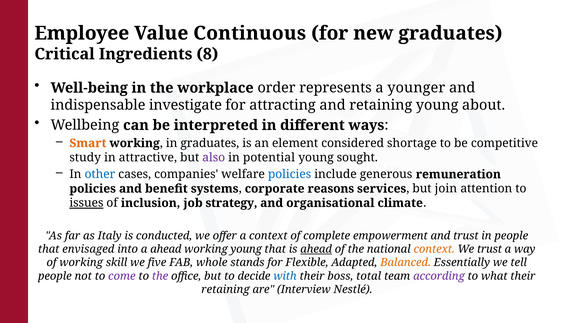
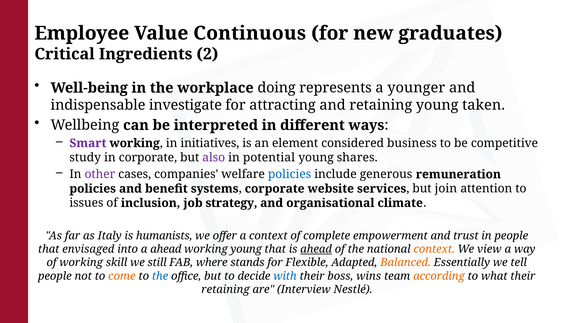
8: 8 -> 2
order: order -> doing
about: about -> taken
Smart colour: orange -> purple
in graduates: graduates -> initiatives
shortage: shortage -> business
in attractive: attractive -> corporate
sought: sought -> shares
other colour: blue -> purple
reasons: reasons -> website
issues underline: present -> none
conducted: conducted -> humanists
We trust: trust -> view
five: five -> still
whole: whole -> where
come colour: purple -> orange
the at (160, 276) colour: purple -> blue
total: total -> wins
according colour: purple -> orange
